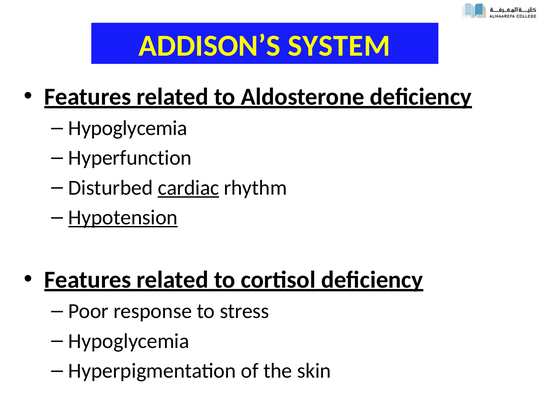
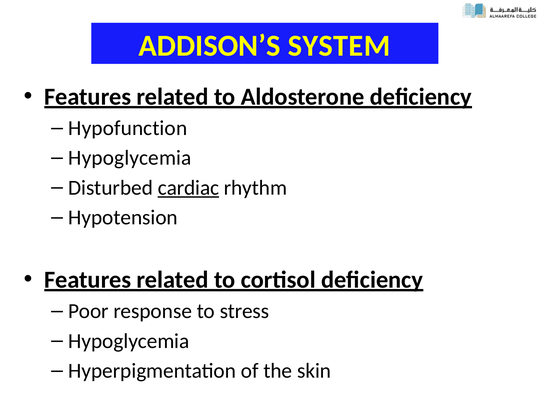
Hypoglycemia at (128, 128): Hypoglycemia -> Hypofunction
Hyperfunction at (130, 158): Hyperfunction -> Hypoglycemia
Hypotension underline: present -> none
